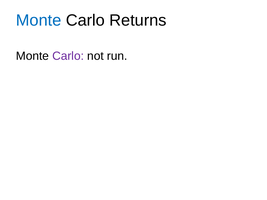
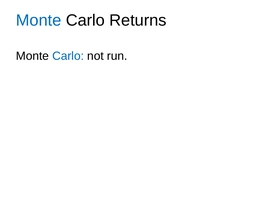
Carlo at (68, 56) colour: purple -> blue
